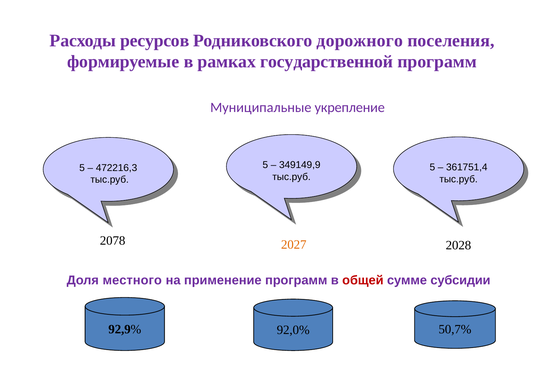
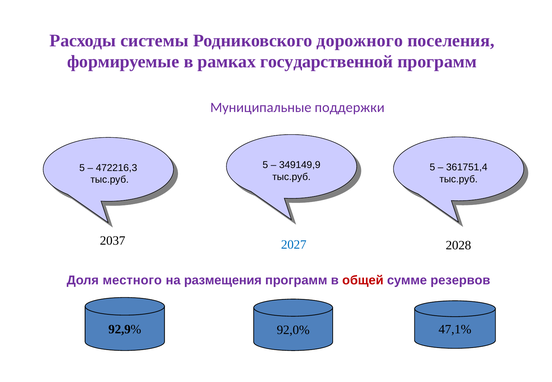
ресурсов: ресурсов -> системы
укрепление: укрепление -> поддержки
2078: 2078 -> 2037
2027 colour: orange -> blue
применение: применение -> размещения
субсидии: субсидии -> резервов
50,7%: 50,7% -> 47,1%
